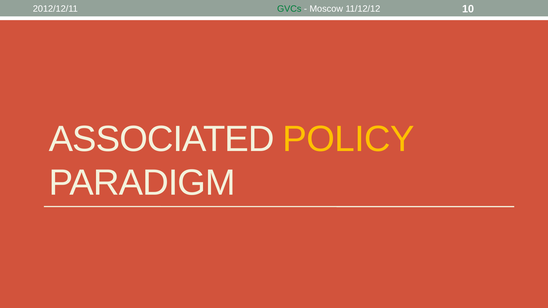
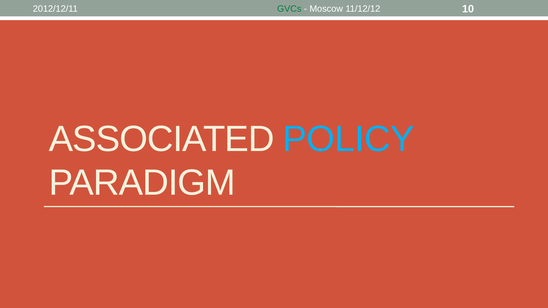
POLICY colour: yellow -> light blue
